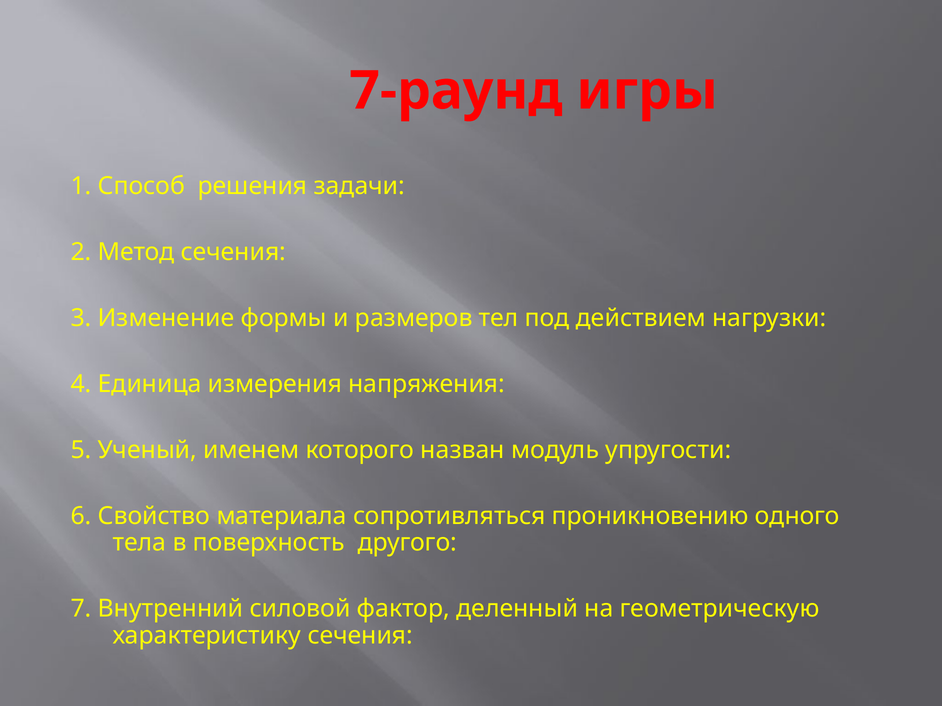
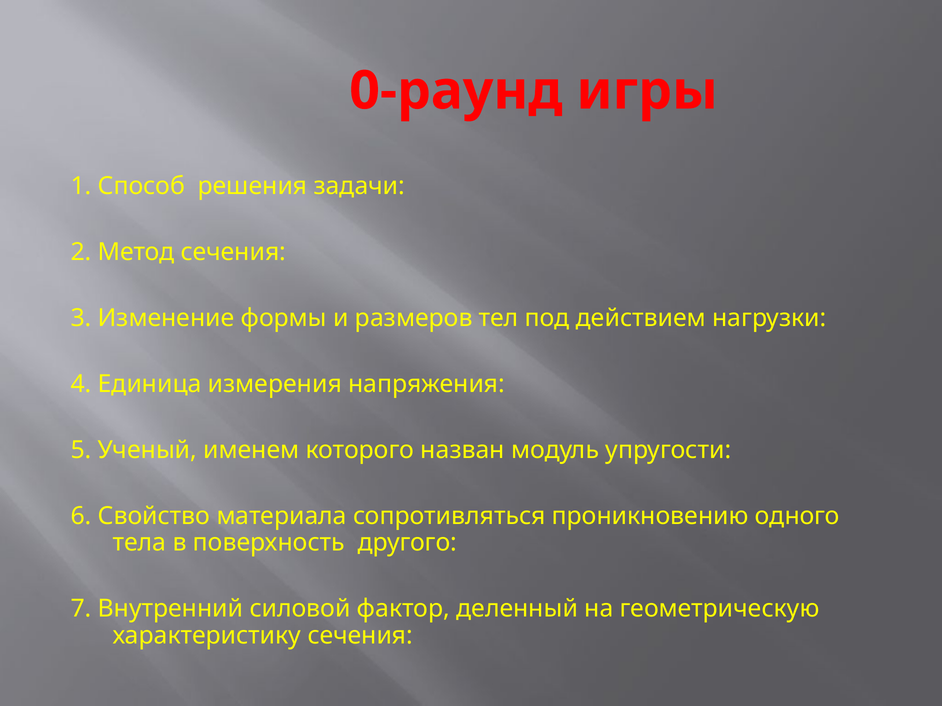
7-раунд: 7-раунд -> 0-раунд
